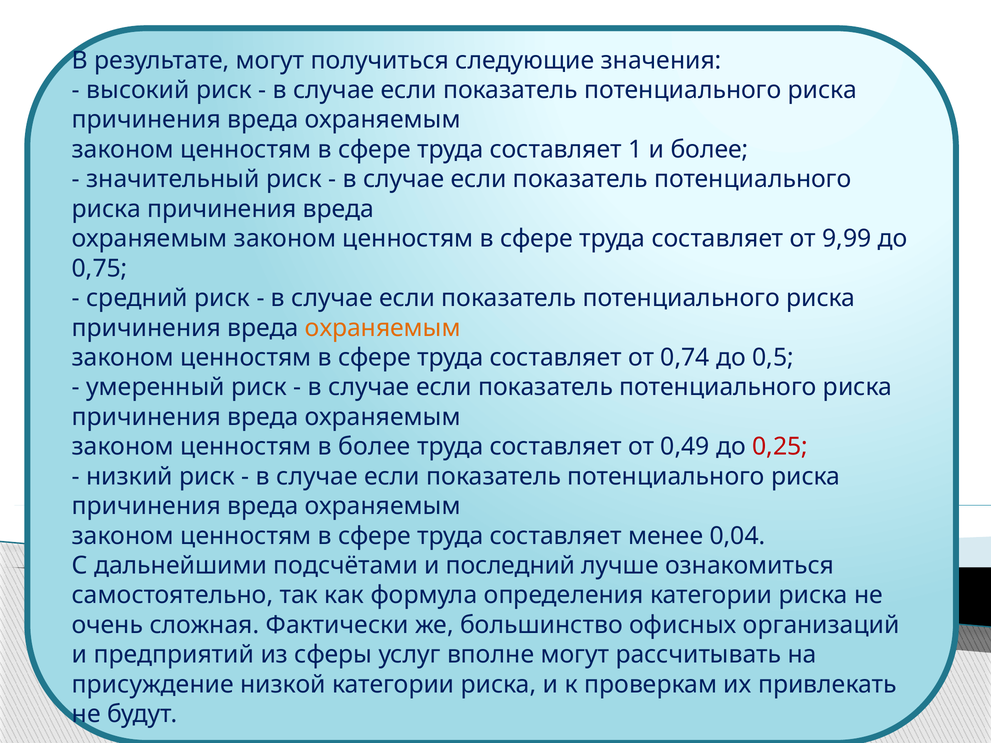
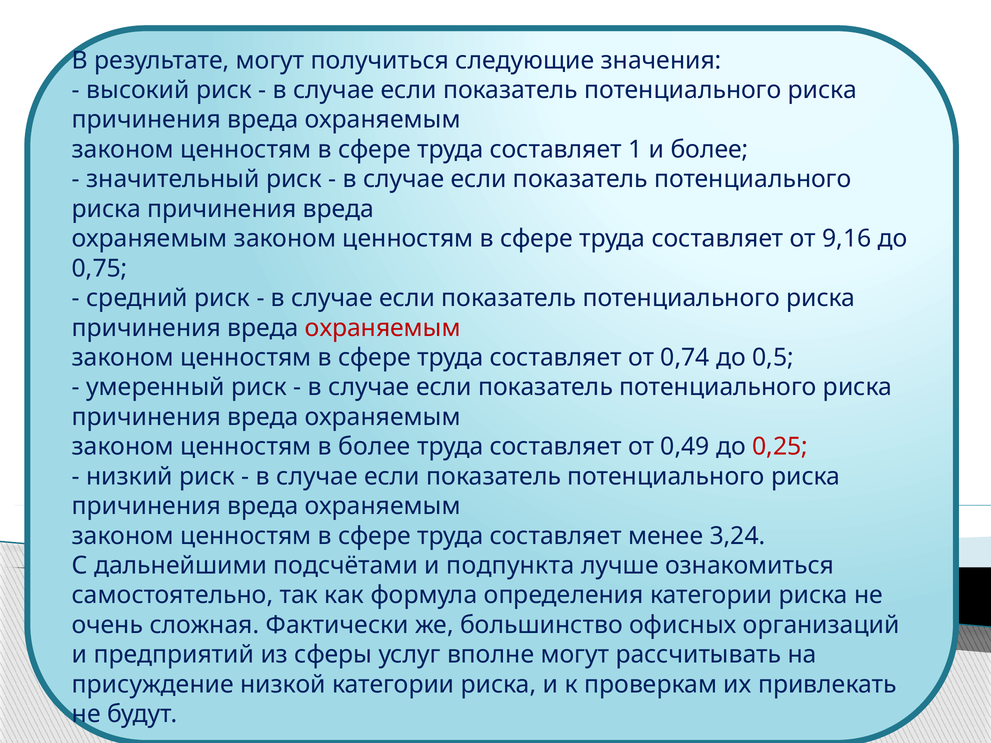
9,99: 9,99 -> 9,16
охраняемым at (383, 328) colour: orange -> red
0,04: 0,04 -> 3,24
последний: последний -> подпункта
